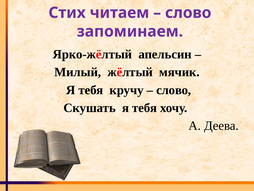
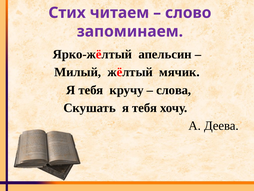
слово at (174, 90): слово -> слова
